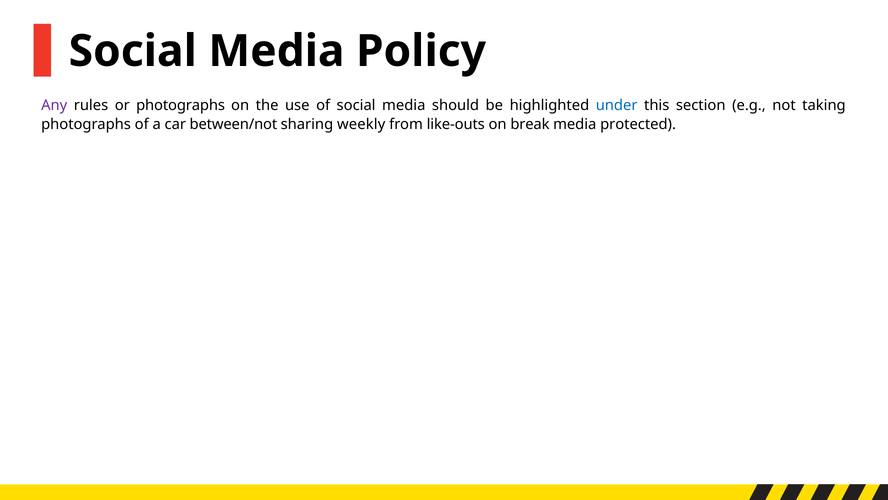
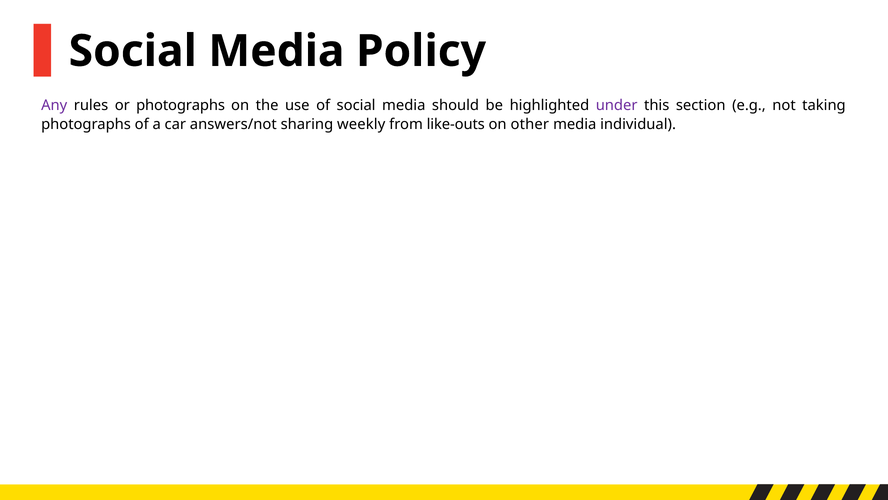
under colour: blue -> purple
between/not: between/not -> answers/not
break: break -> other
protected: protected -> individual
